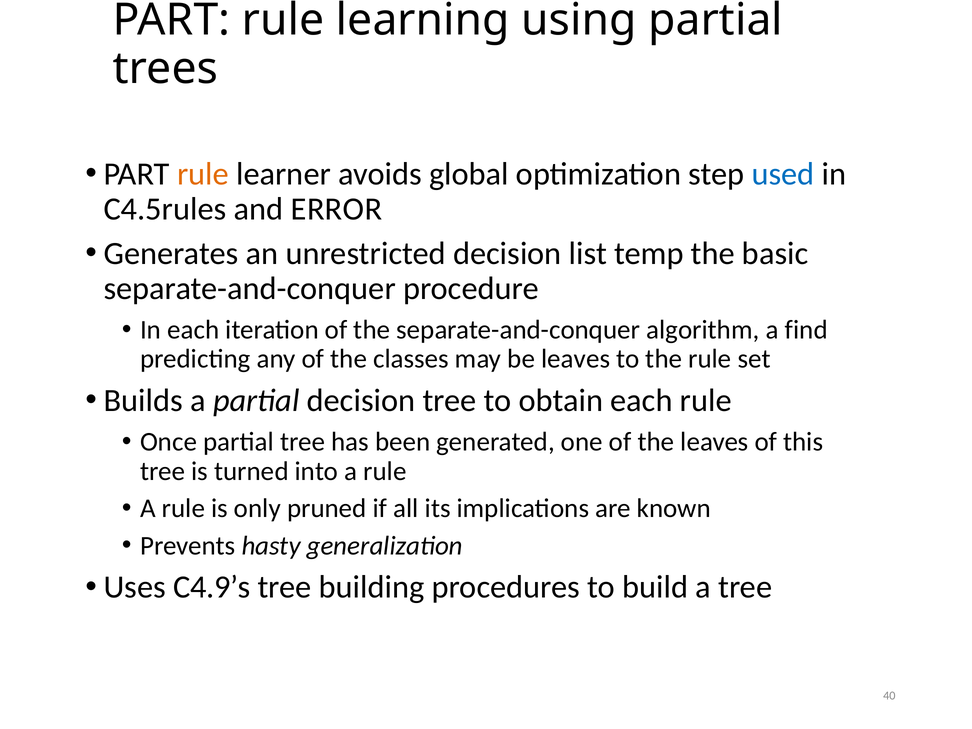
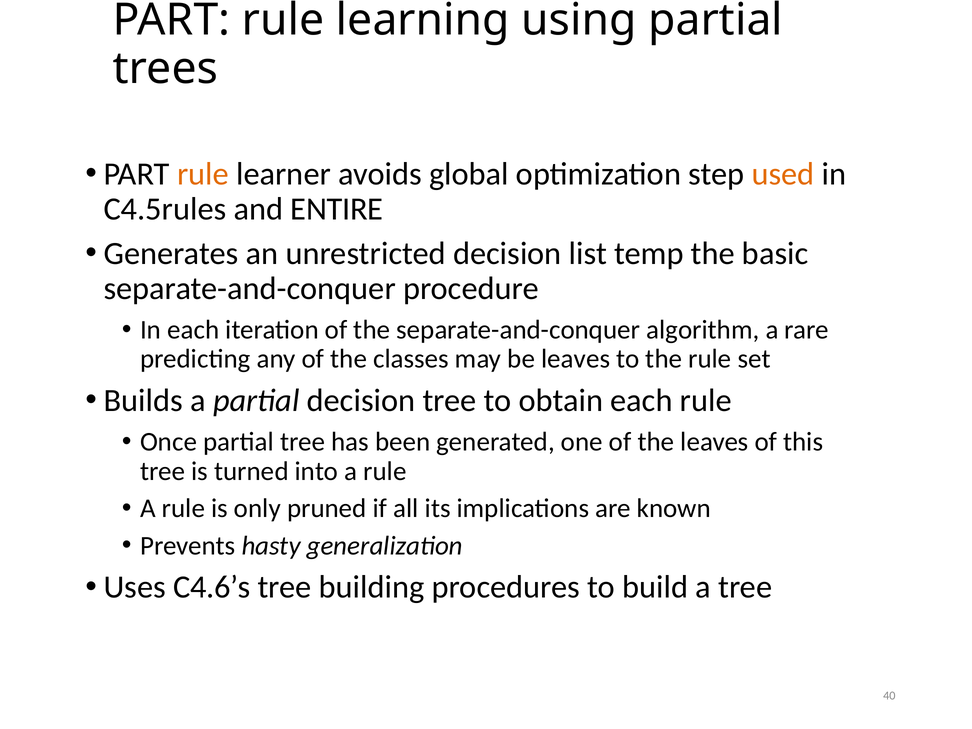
used colour: blue -> orange
ERROR: ERROR -> ENTIRE
find: find -> rare
C4.9’s: C4.9’s -> C4.6’s
